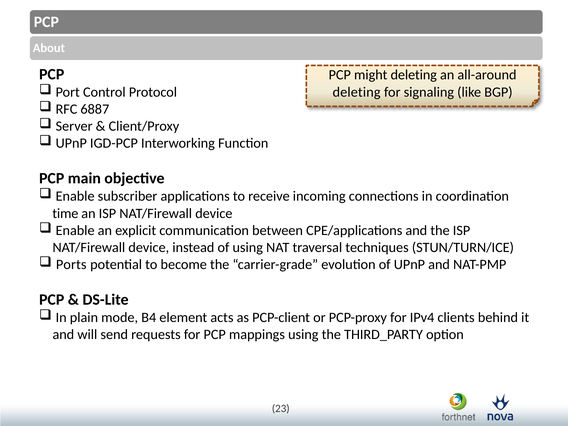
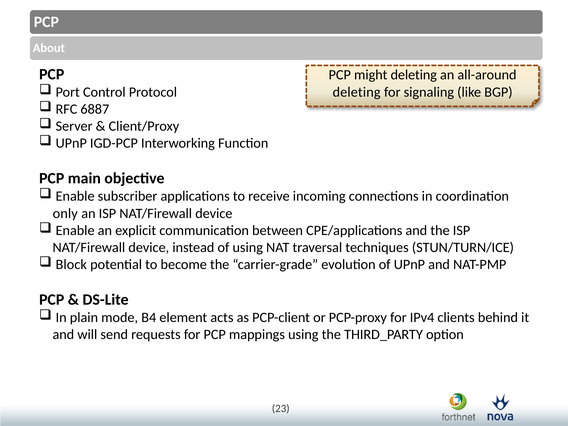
time: time -> only
Ports: Ports -> Block
